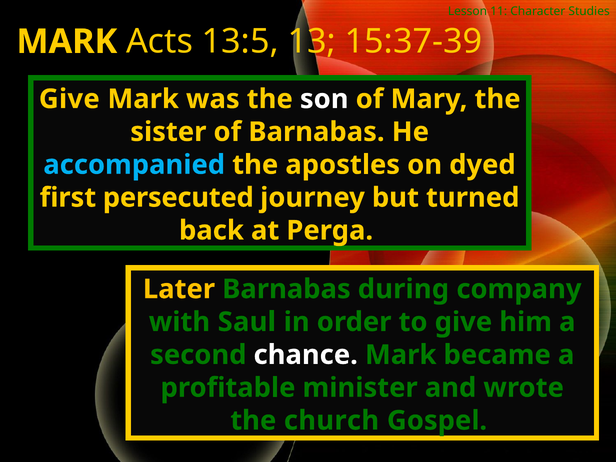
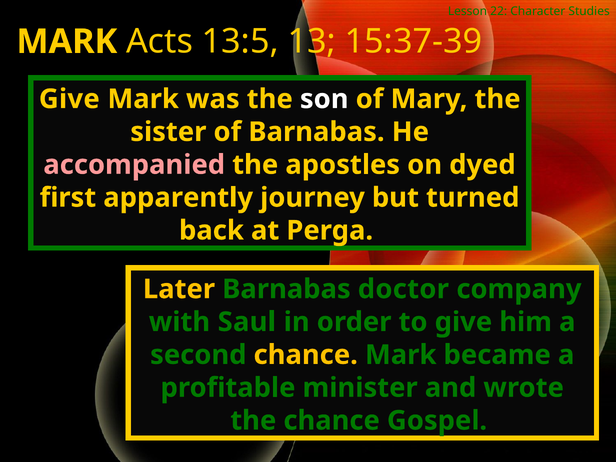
11: 11 -> 22
accompanied colour: light blue -> pink
persecuted: persecuted -> apparently
during: during -> doctor
chance at (306, 355) colour: white -> yellow
the church: church -> chance
